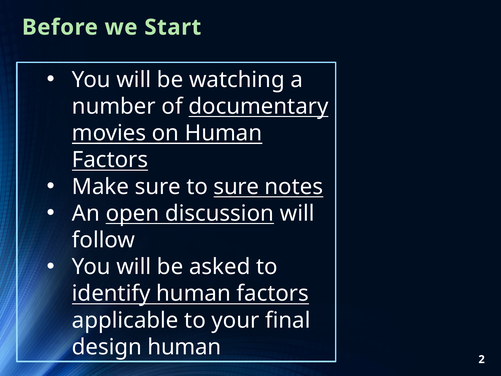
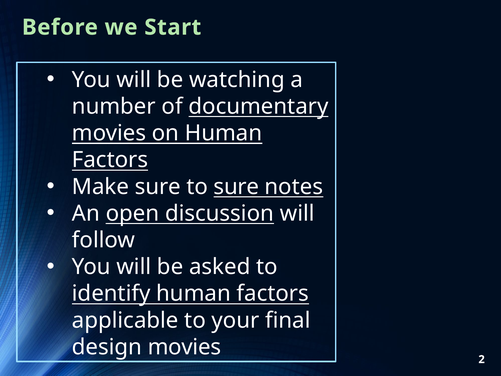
design human: human -> movies
